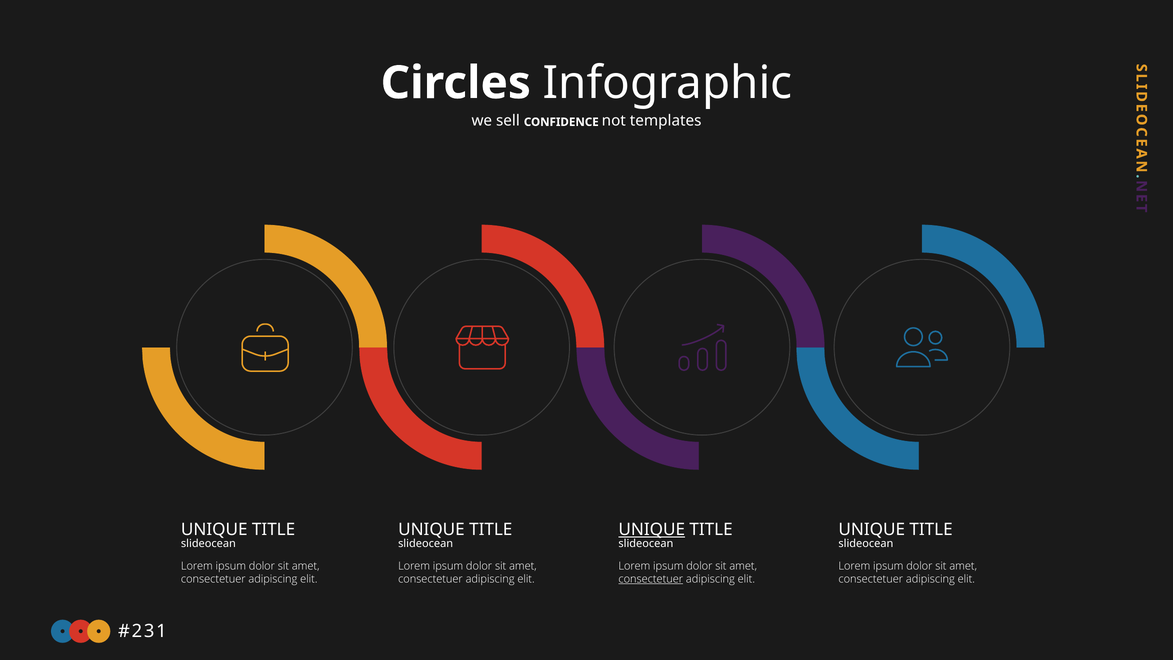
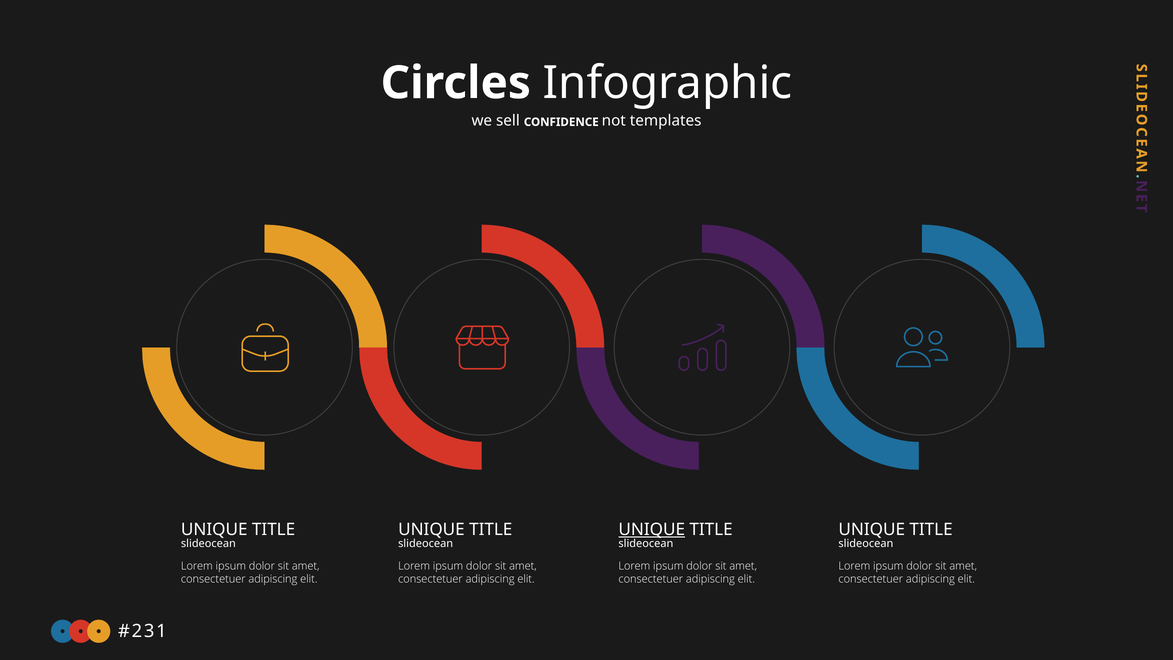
consectetuer at (651, 579) underline: present -> none
